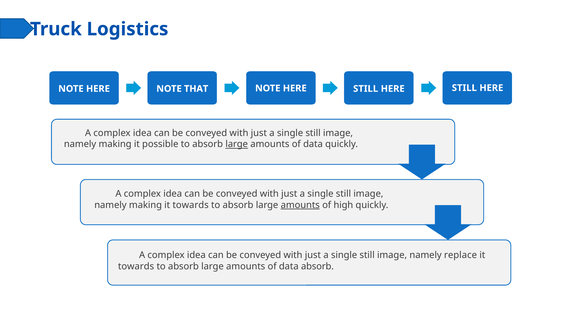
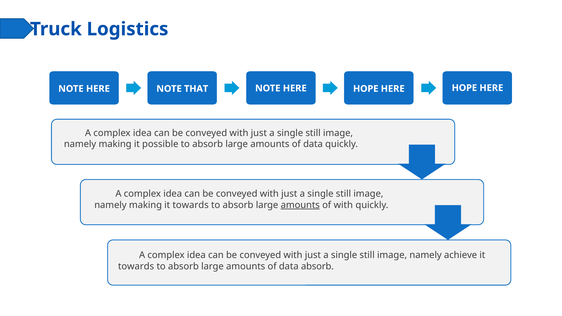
NOTE HERE STILL: STILL -> HOPE
STILL at (464, 88): STILL -> HOPE
large at (237, 144) underline: present -> none
of high: high -> with
replace: replace -> achieve
